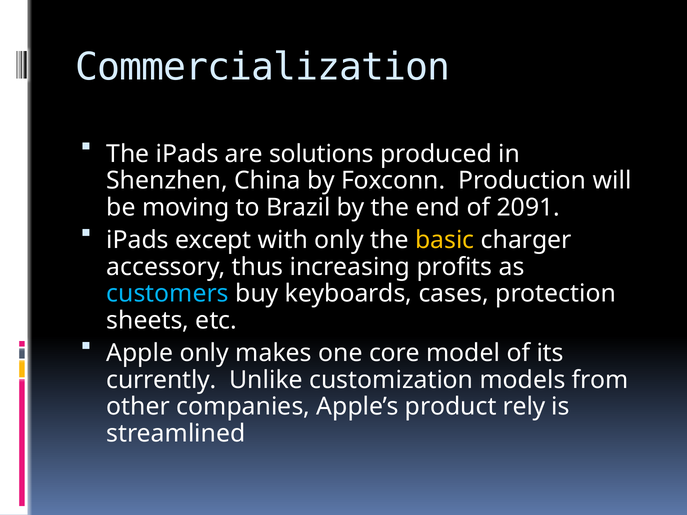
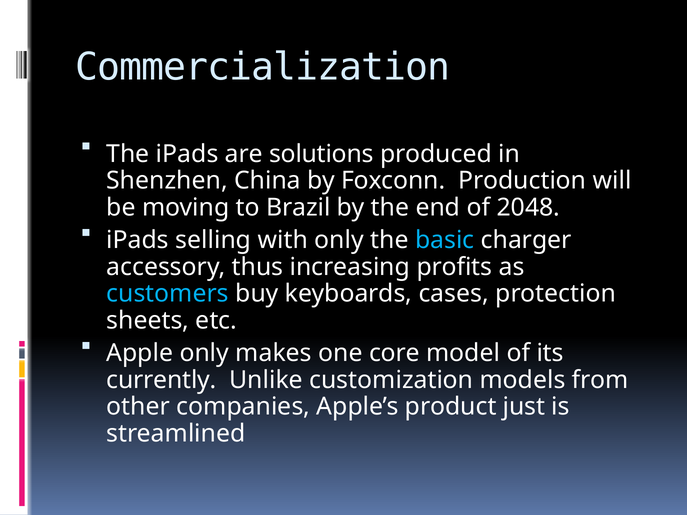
2091: 2091 -> 2048
except: except -> selling
basic colour: yellow -> light blue
rely: rely -> just
